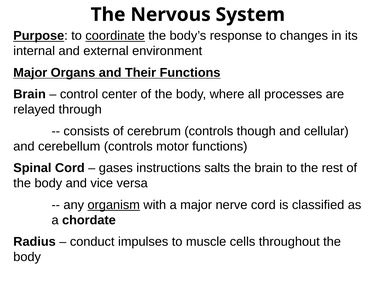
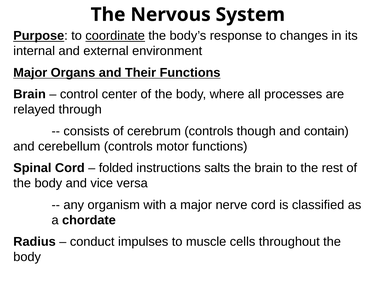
cellular: cellular -> contain
gases: gases -> folded
organism underline: present -> none
